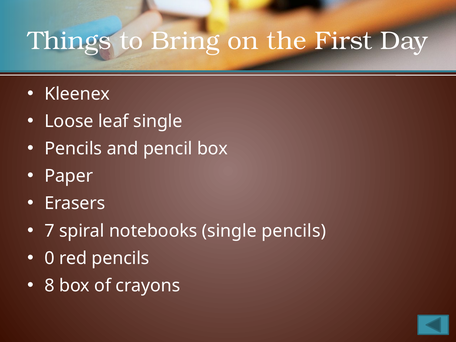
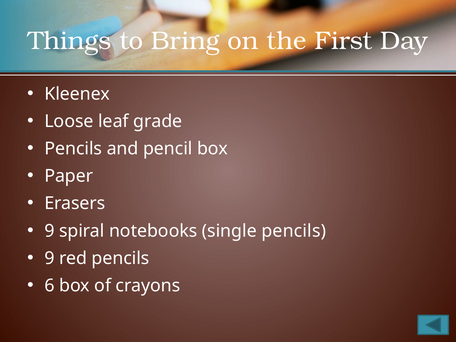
leaf single: single -> grade
7 at (49, 231): 7 -> 9
0 at (49, 258): 0 -> 9
8: 8 -> 6
